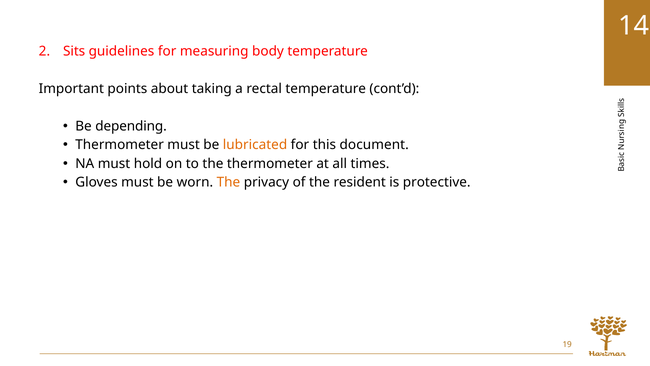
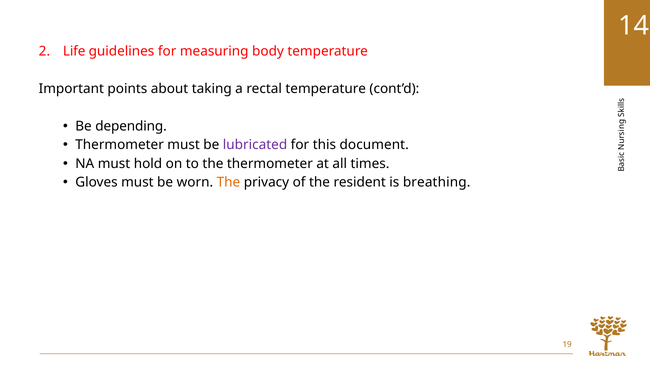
Sits: Sits -> Life
lubricated colour: orange -> purple
protective: protective -> breathing
